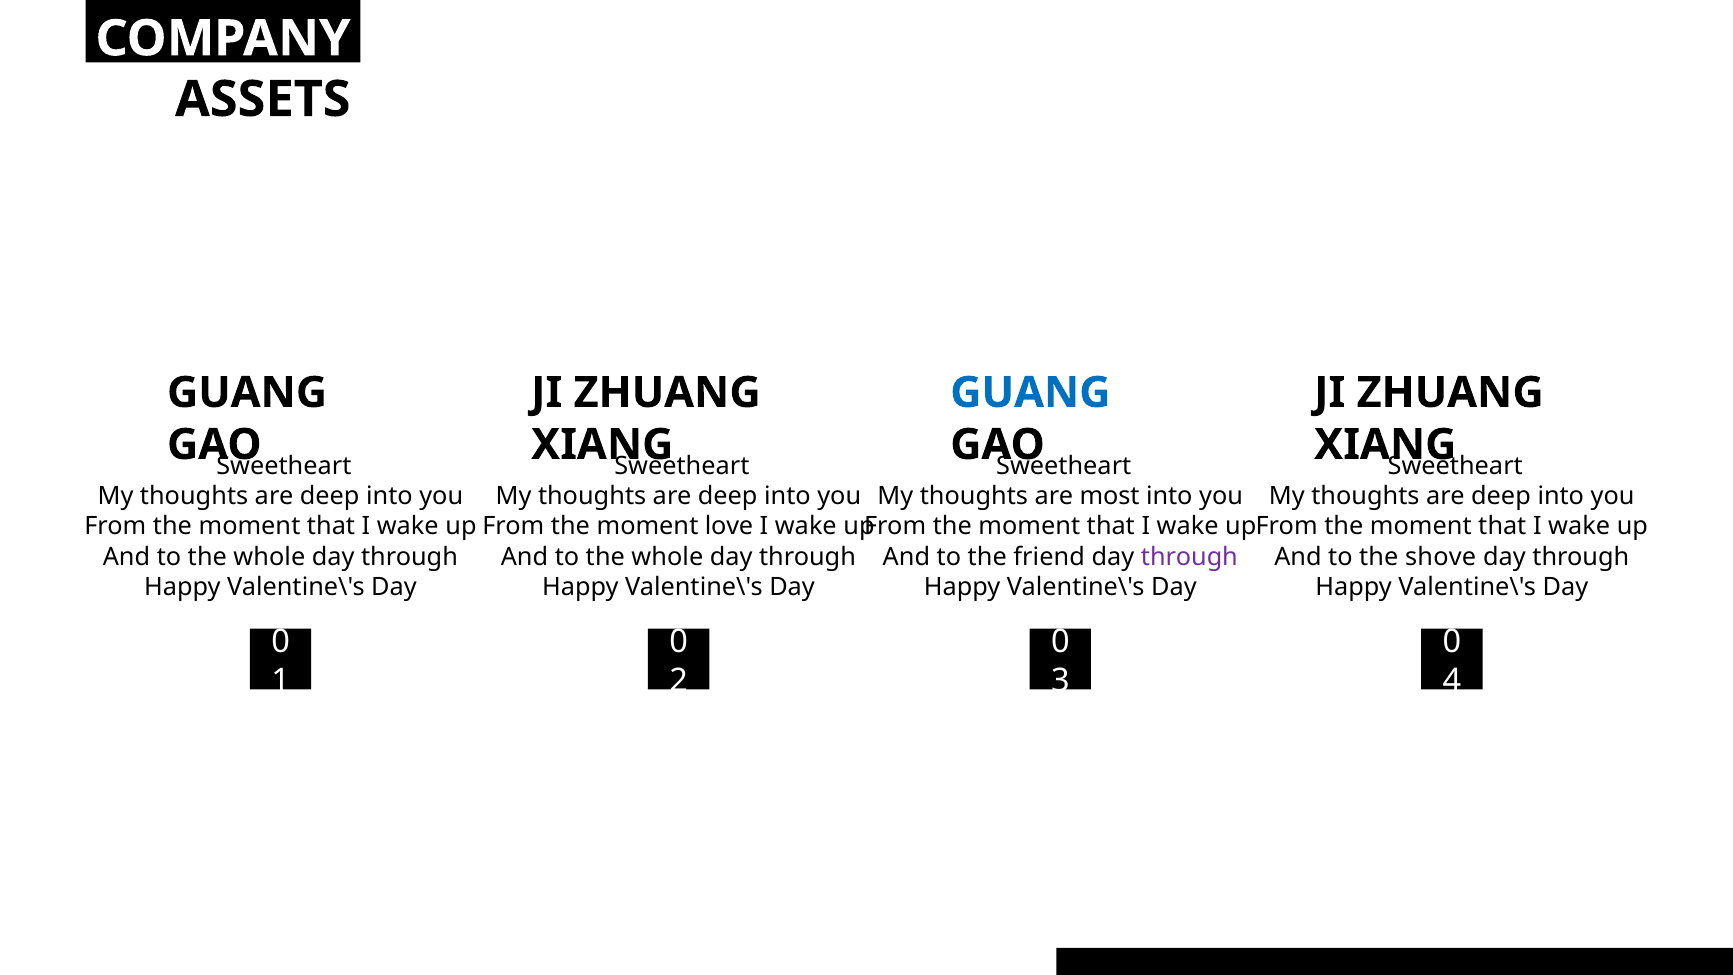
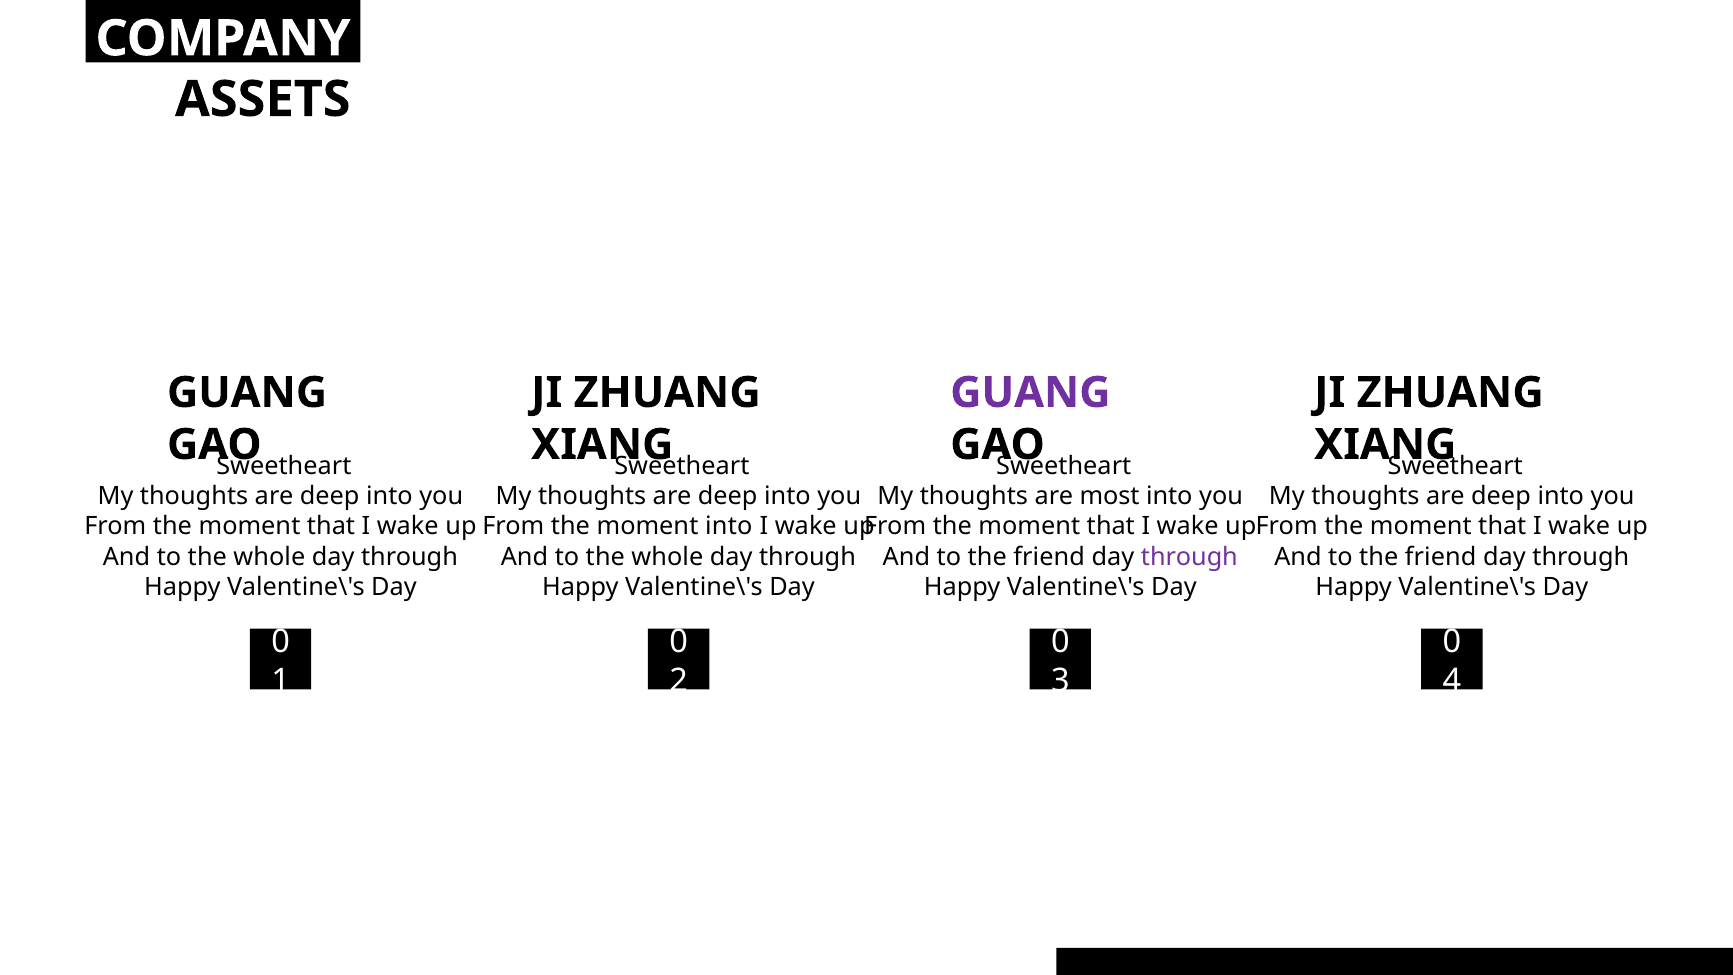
GUANG at (1030, 393) colour: blue -> purple
moment love: love -> into
shove at (1441, 557): shove -> friend
